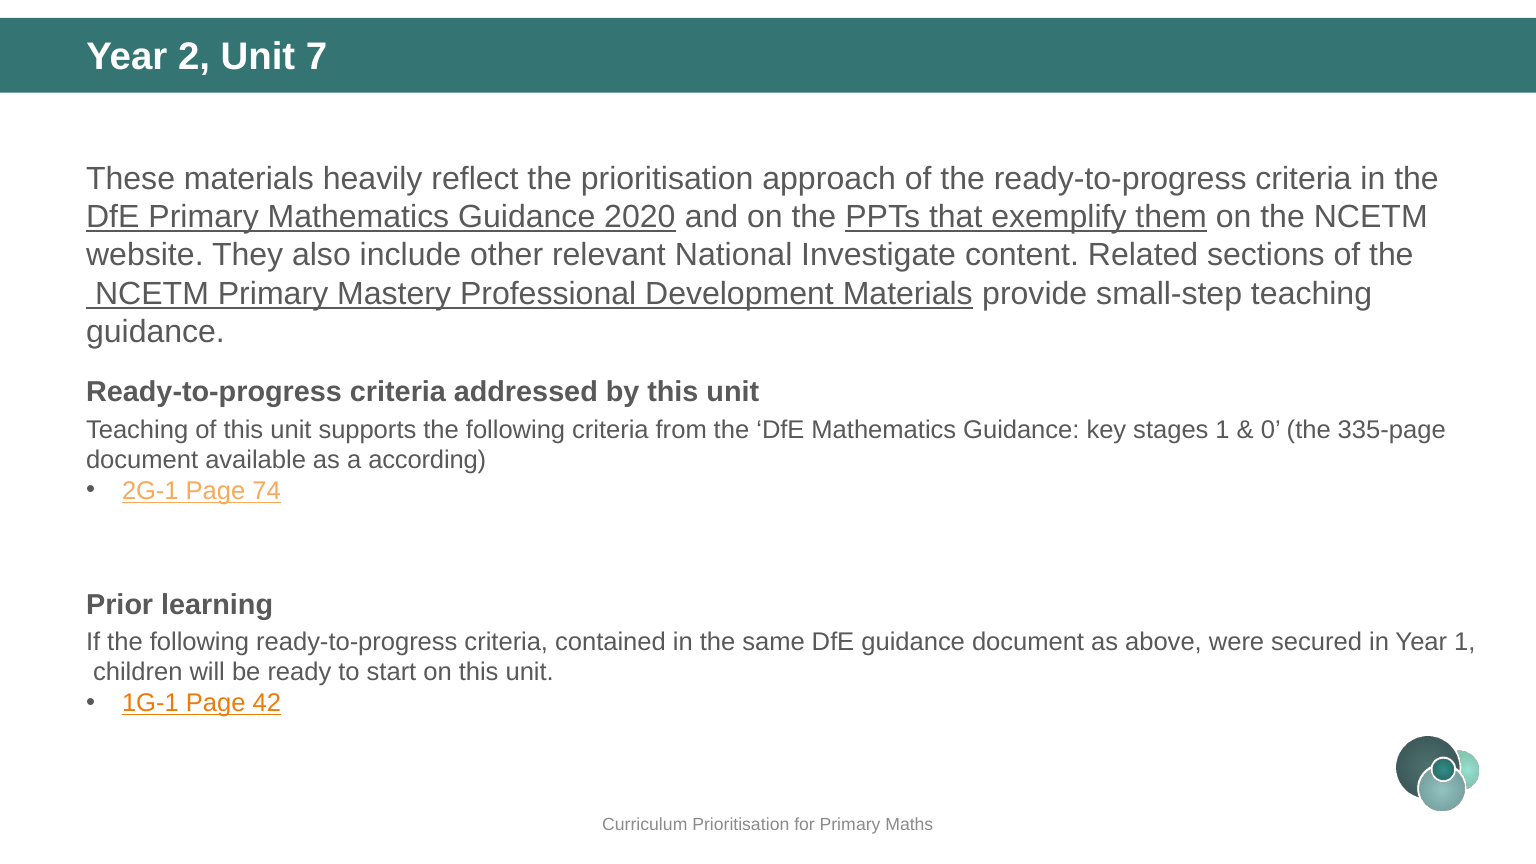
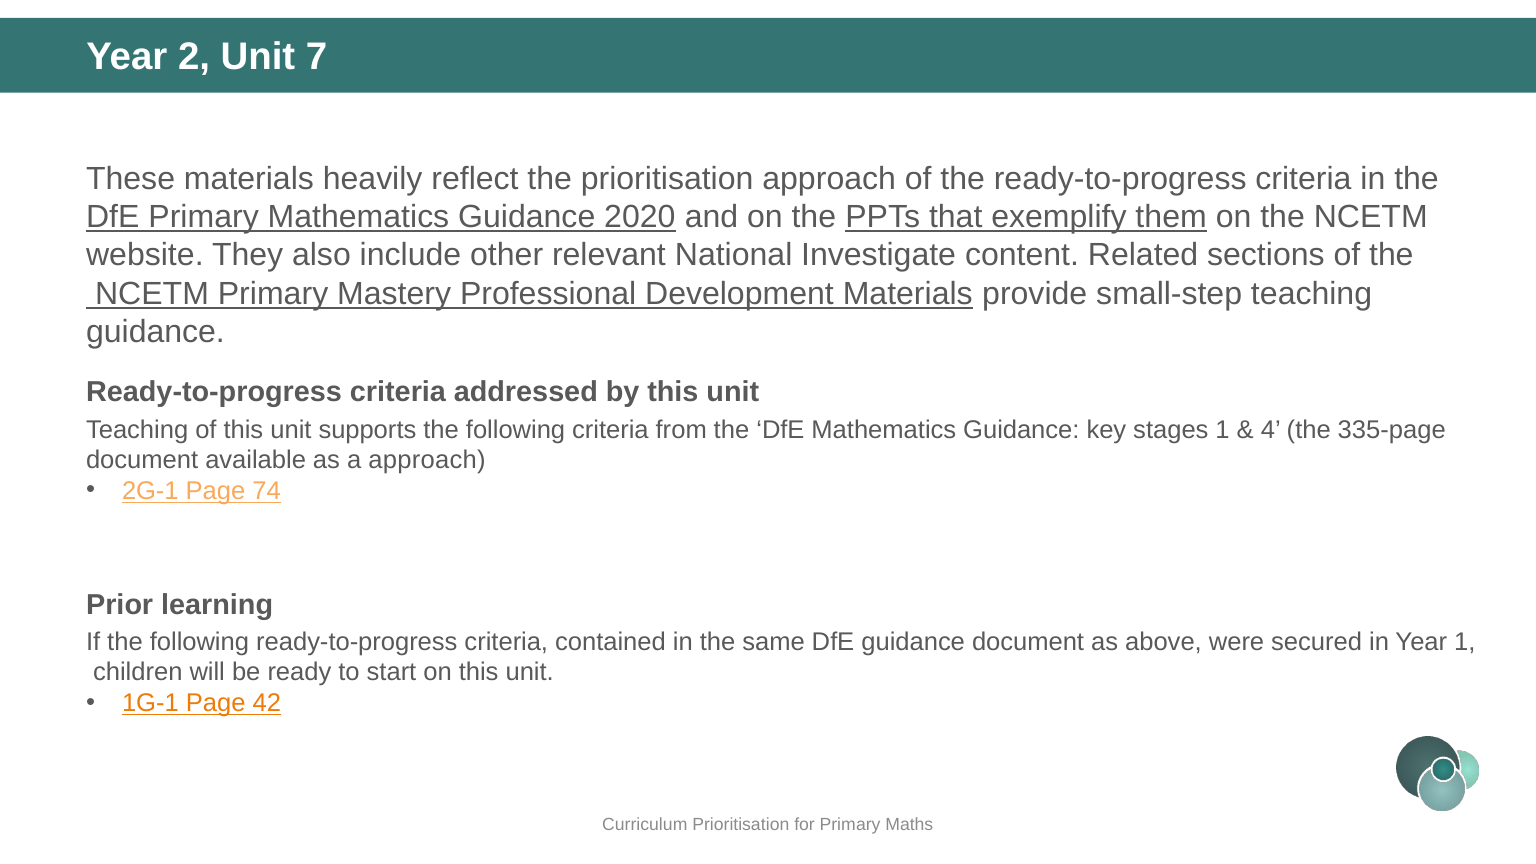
0: 0 -> 4
a according: according -> approach
